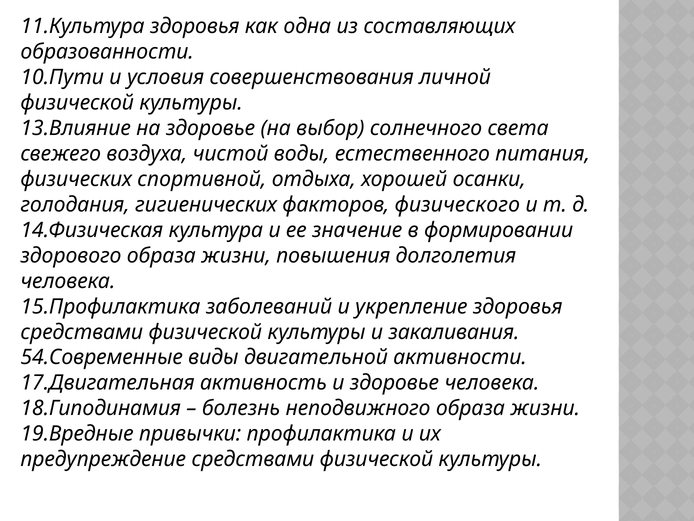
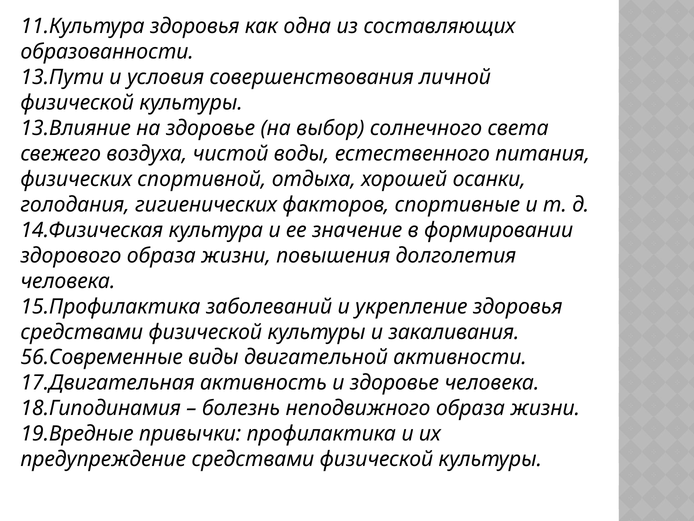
10.Пути: 10.Пути -> 13.Пути
физического: физического -> спортивные
54.Современные: 54.Современные -> 56.Современные
